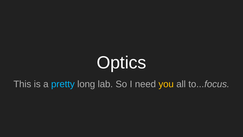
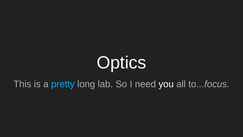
you colour: yellow -> white
